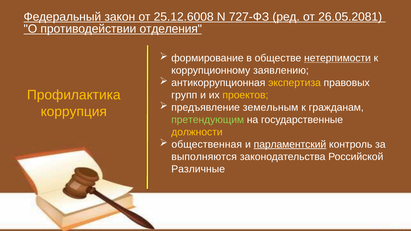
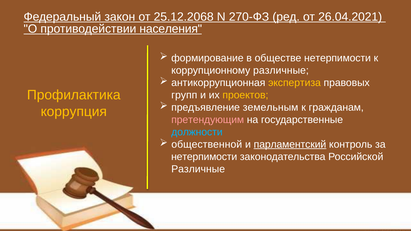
25.12.6008: 25.12.6008 -> 25.12.2068
727-ФЗ: 727-ФЗ -> 270-ФЗ
26.05.2081: 26.05.2081 -> 26.04.2021
отделения: отделения -> населения
нетерпимости at (337, 58) underline: present -> none
коррупционному заявлению: заявлению -> различные
претендующим colour: light green -> pink
должности colour: yellow -> light blue
общественная: общественная -> общественной
выполняются at (204, 157): выполняются -> нетерпимости
